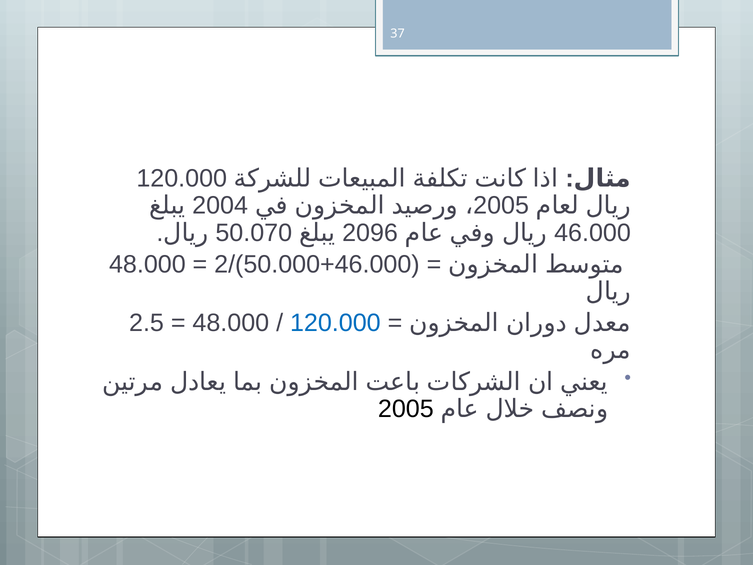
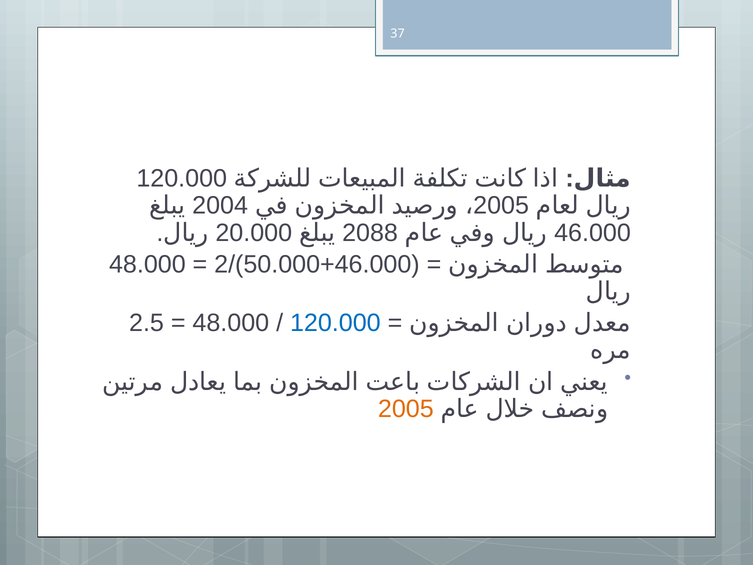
50.070: 50.070 -> 20.000
2096: 2096 -> 2088
2005 at (406, 409) colour: black -> orange
